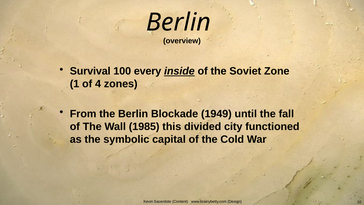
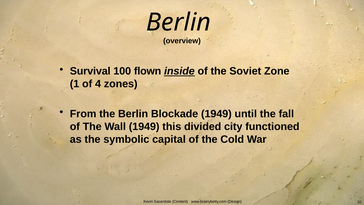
every: every -> flown
Wall 1985: 1985 -> 1949
